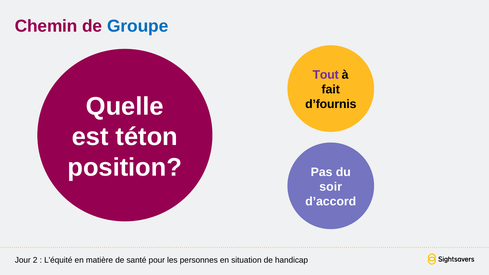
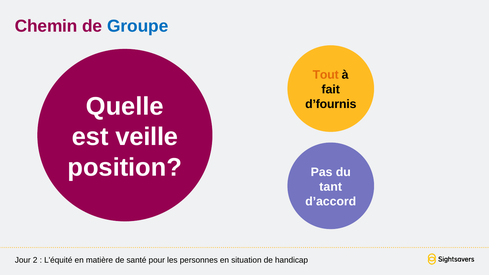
Tout colour: purple -> orange
téton: téton -> veille
soir: soir -> tant
